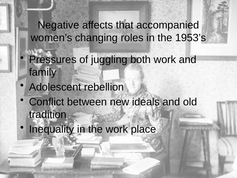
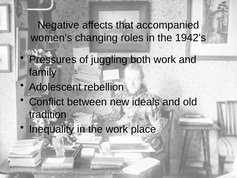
1953’s: 1953’s -> 1942’s
